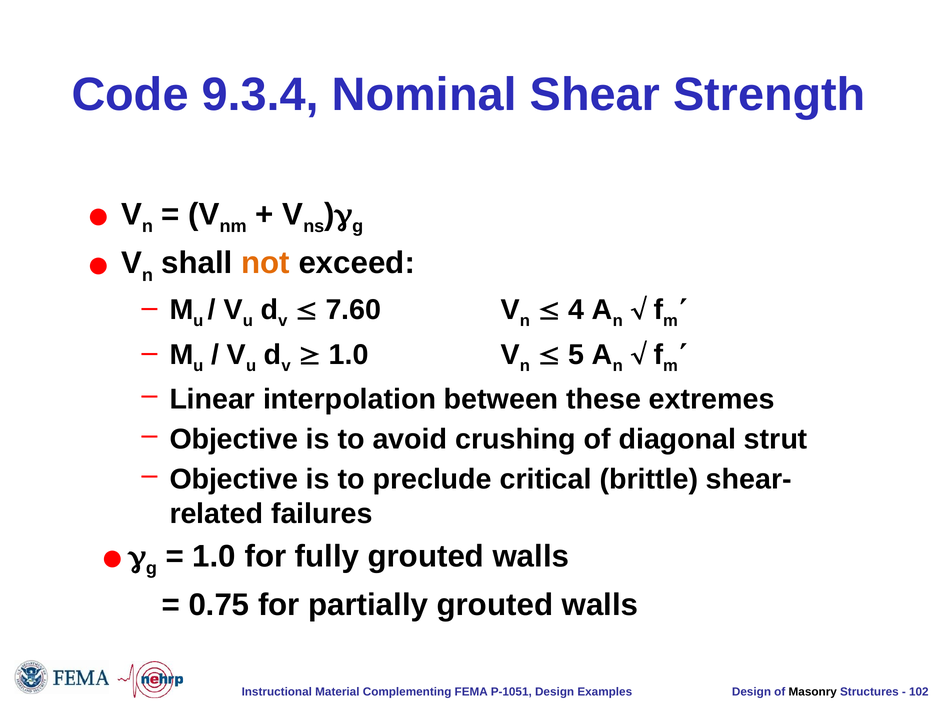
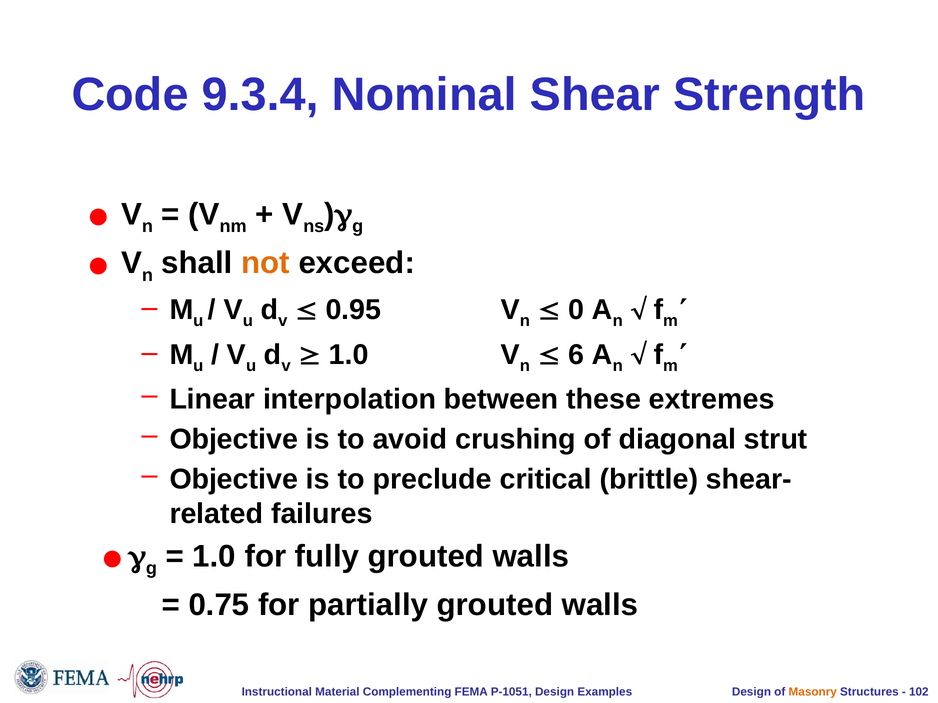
7.60: 7.60 -> 0.95
4: 4 -> 0
5: 5 -> 6
Masonry colour: black -> orange
